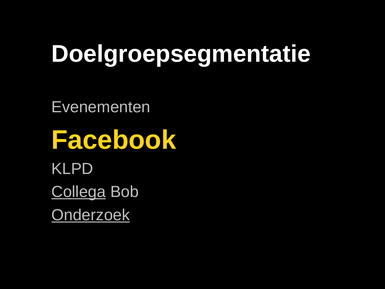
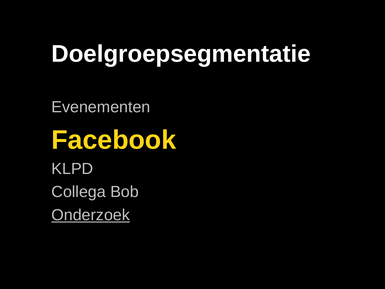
Collega underline: present -> none
